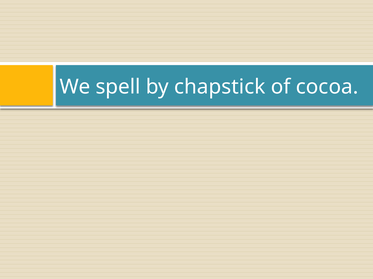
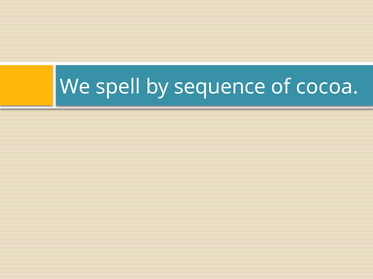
chapstick: chapstick -> sequence
